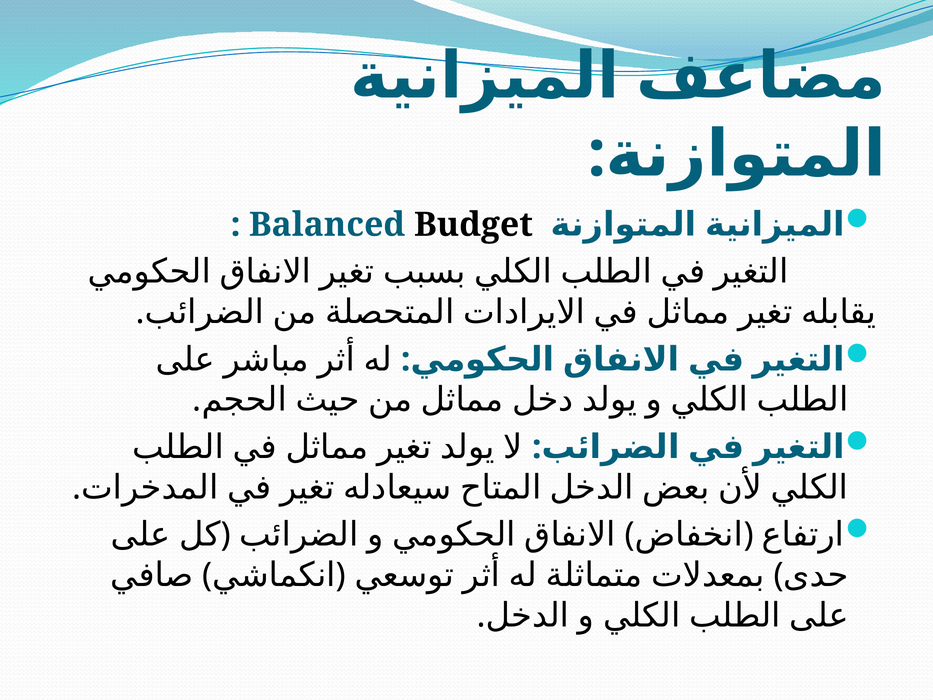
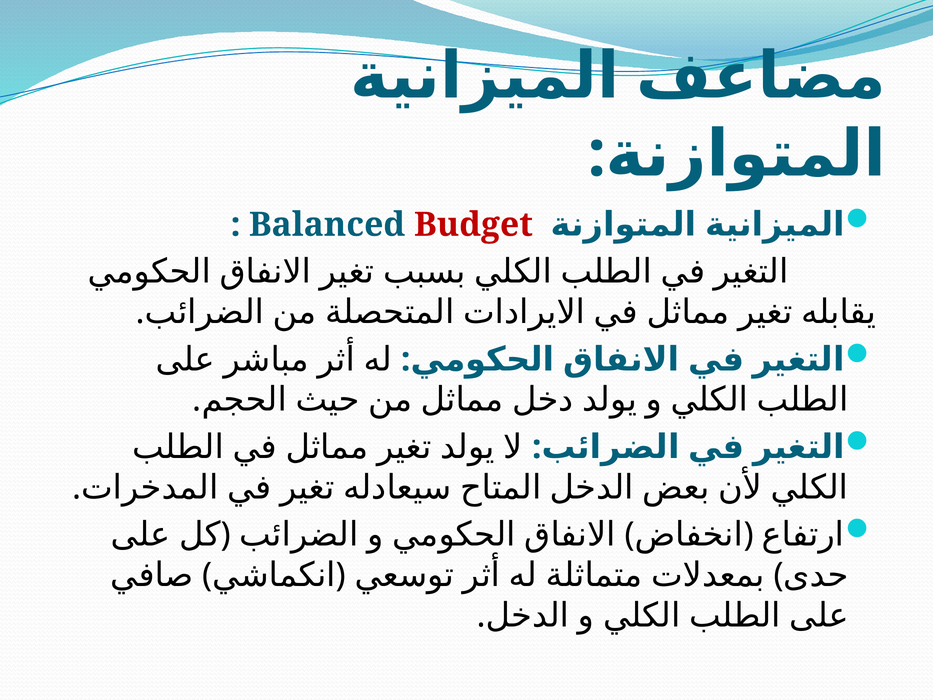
Budget colour: black -> red
